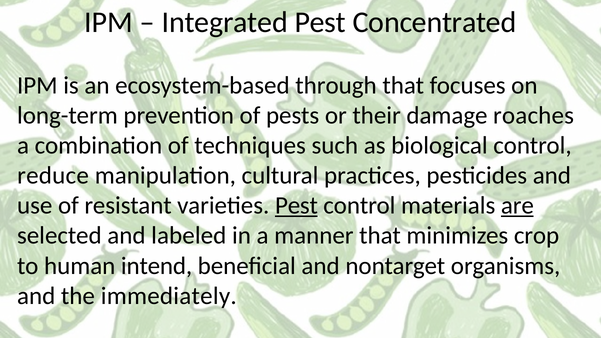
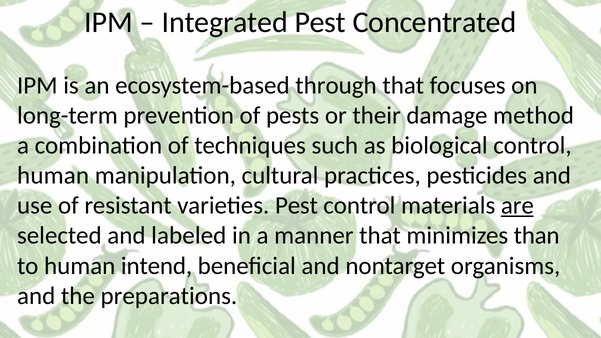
roaches: roaches -> method
reduce at (53, 176): reduce -> human
Pest at (296, 206) underline: present -> none
crop: crop -> than
immediately: immediately -> preparations
